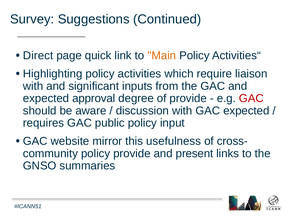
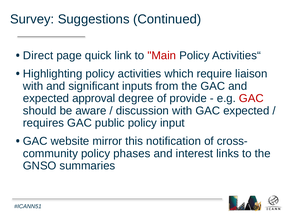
Main colour: orange -> red
usefulness: usefulness -> notification
policy provide: provide -> phases
present: present -> interest
